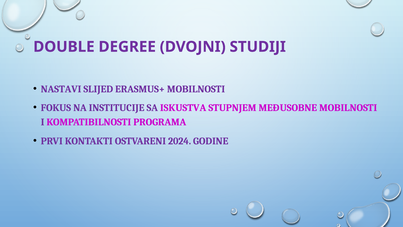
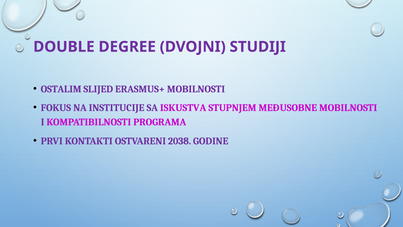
NASTAVI: NASTAVI -> OSTALIM
2024: 2024 -> 2038
